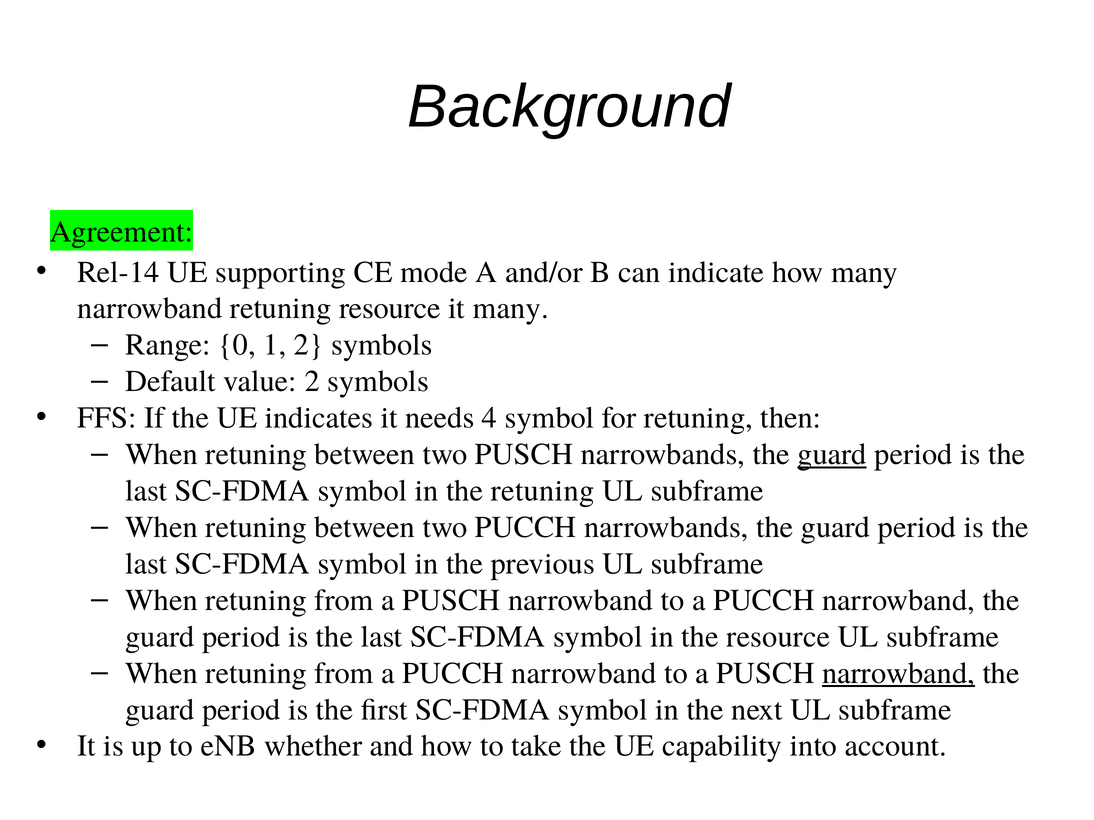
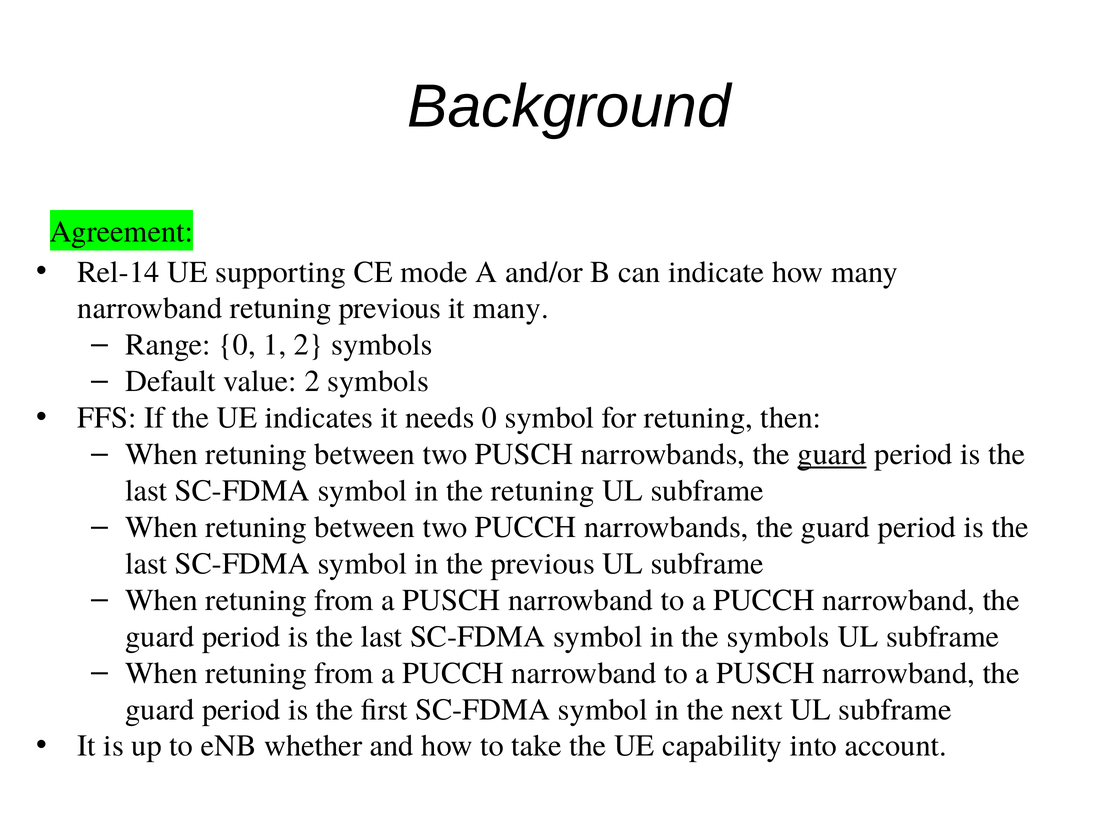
retuning resource: resource -> previous
needs 4: 4 -> 0
the resource: resource -> symbols
narrowband at (899, 673) underline: present -> none
